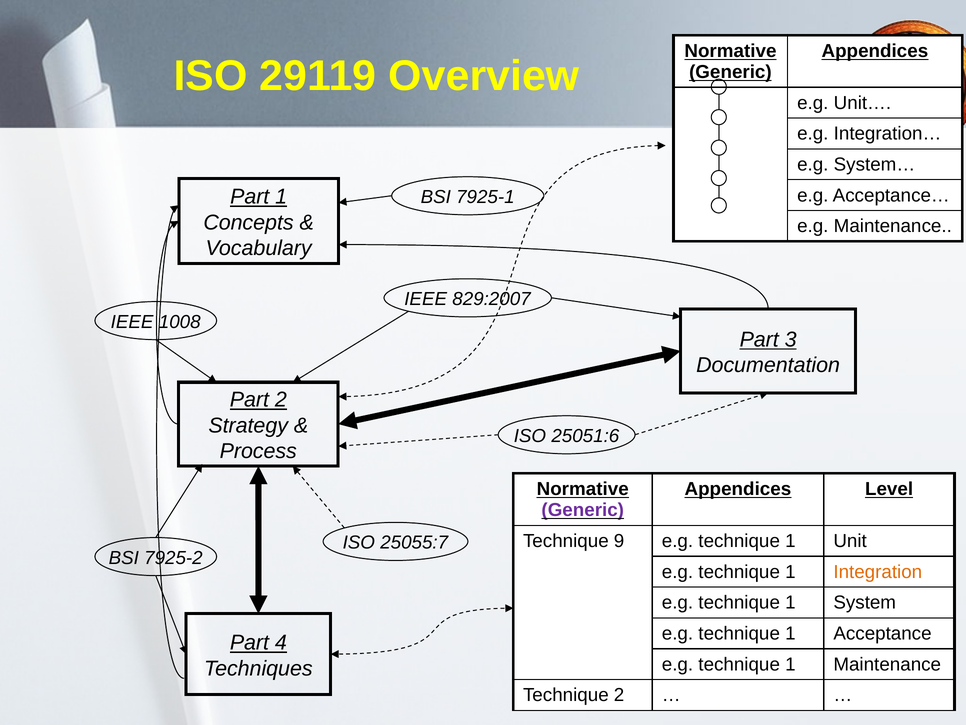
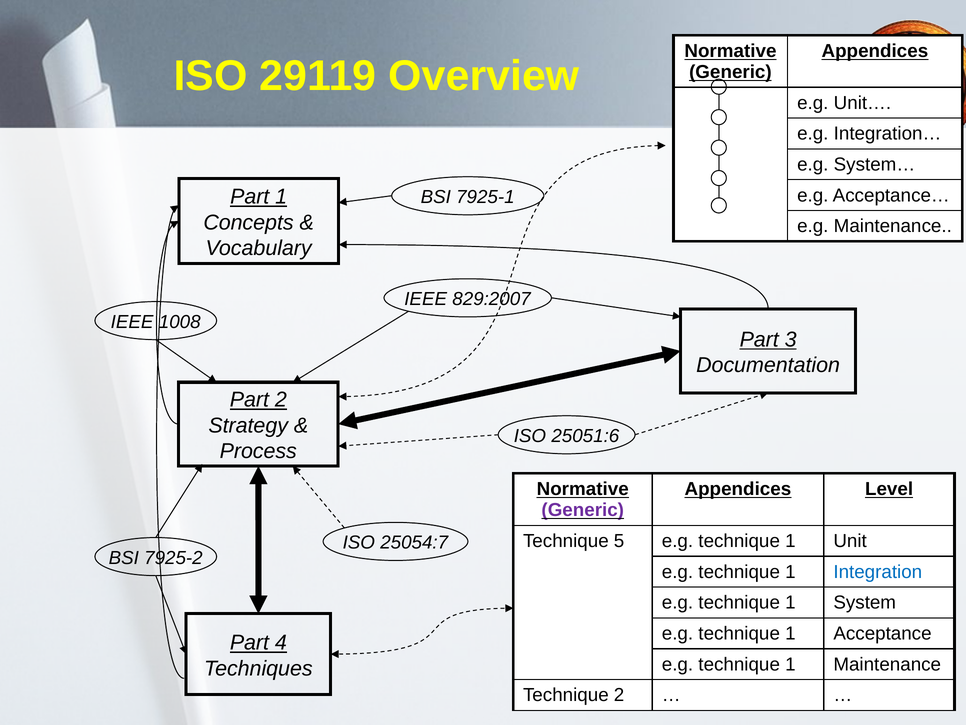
9: 9 -> 5
25055:7: 25055:7 -> 25054:7
Integration colour: orange -> blue
